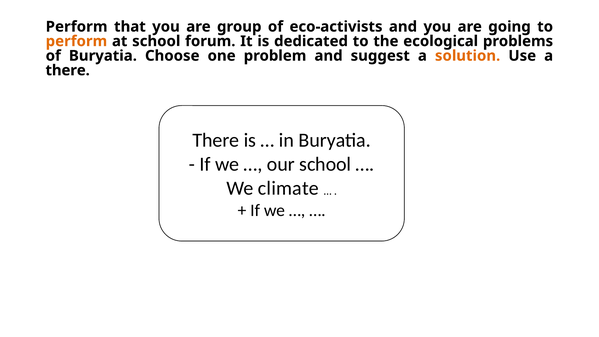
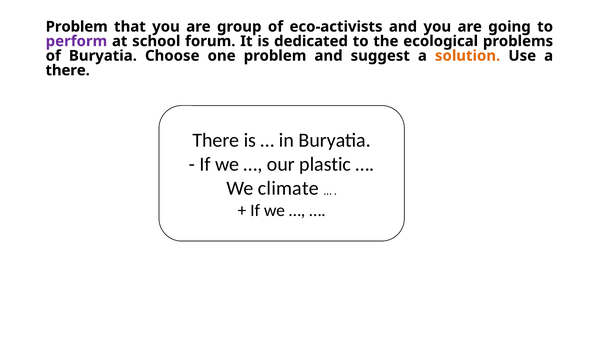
Perform at (77, 27): Perform -> Problem
perform at (76, 41) colour: orange -> purple
our school: school -> plastic
